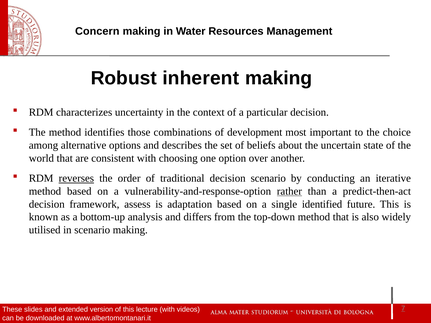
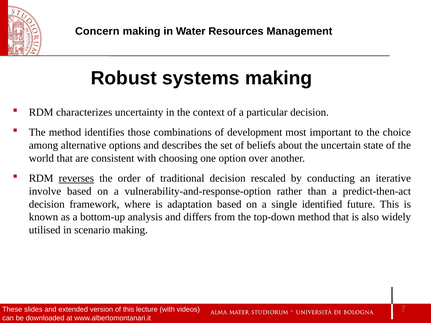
inherent: inherent -> systems
decision scenario: scenario -> rescaled
method at (45, 191): method -> involve
rather underline: present -> none
assess: assess -> where
